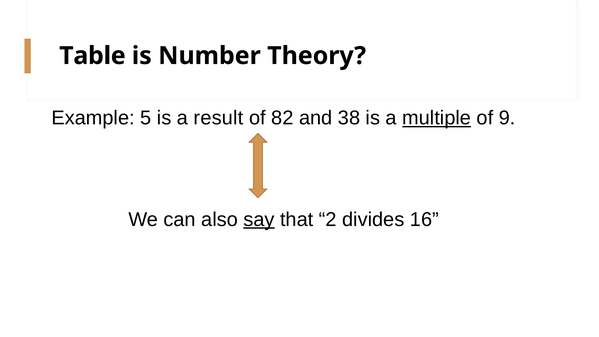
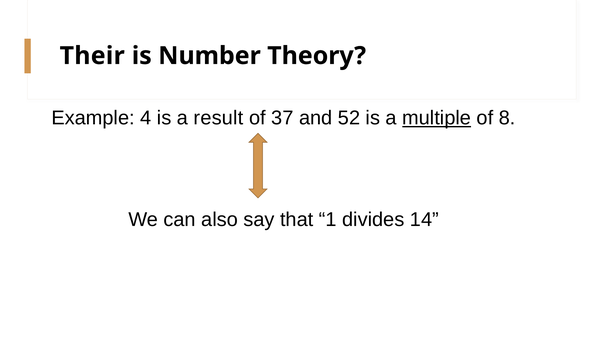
Table: Table -> Their
5: 5 -> 4
82: 82 -> 37
38: 38 -> 52
9: 9 -> 8
say underline: present -> none
2: 2 -> 1
16: 16 -> 14
